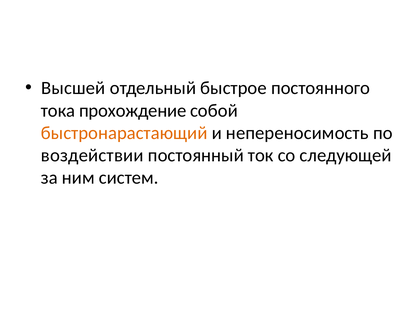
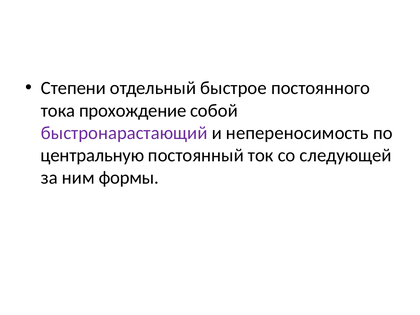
Высшей: Высшей -> Степени
быстронарастающий colour: orange -> purple
воздействии: воздействии -> центральную
систем: систем -> формы
